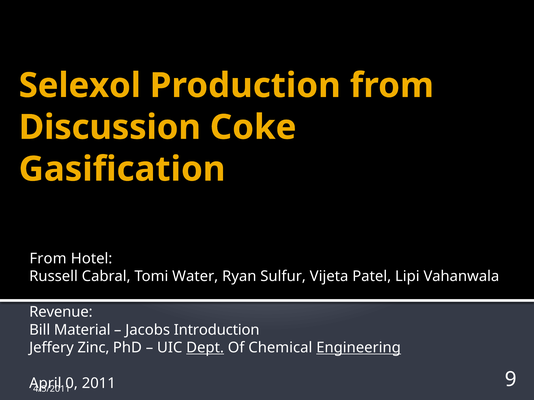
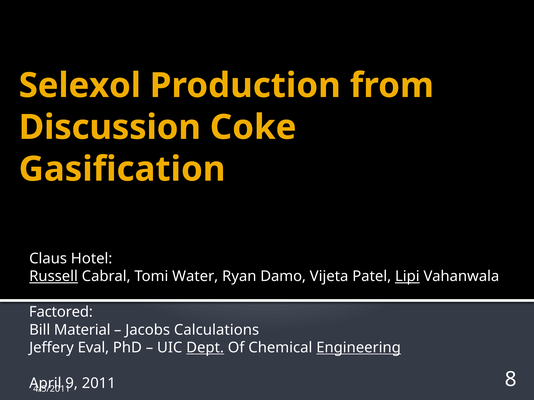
From at (48, 259): From -> Claus
Russell underline: none -> present
Sulfur: Sulfur -> Damo
Lipi underline: none -> present
Revenue: Revenue -> Factored
Introduction: Introduction -> Calculations
Zinc: Zinc -> Eval
0: 0 -> 9
9: 9 -> 8
